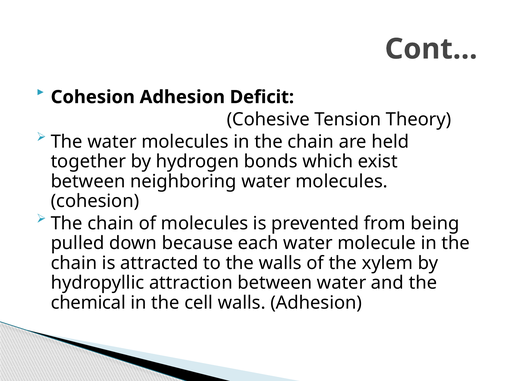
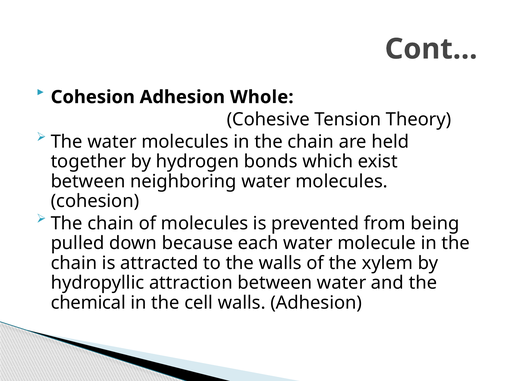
Deficit: Deficit -> Whole
